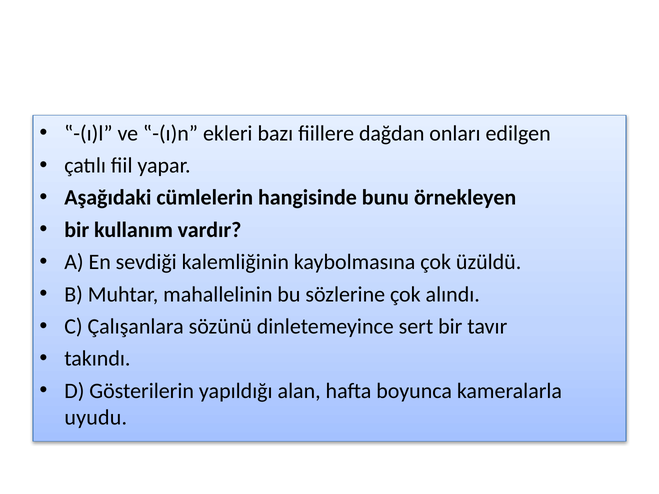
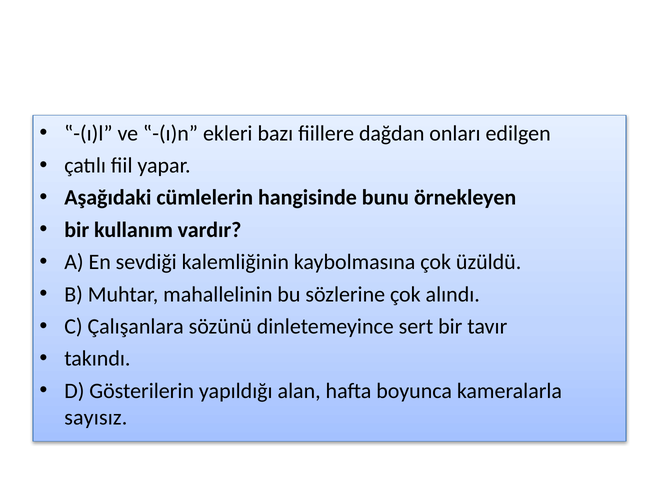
uyudu: uyudu -> sayısız
